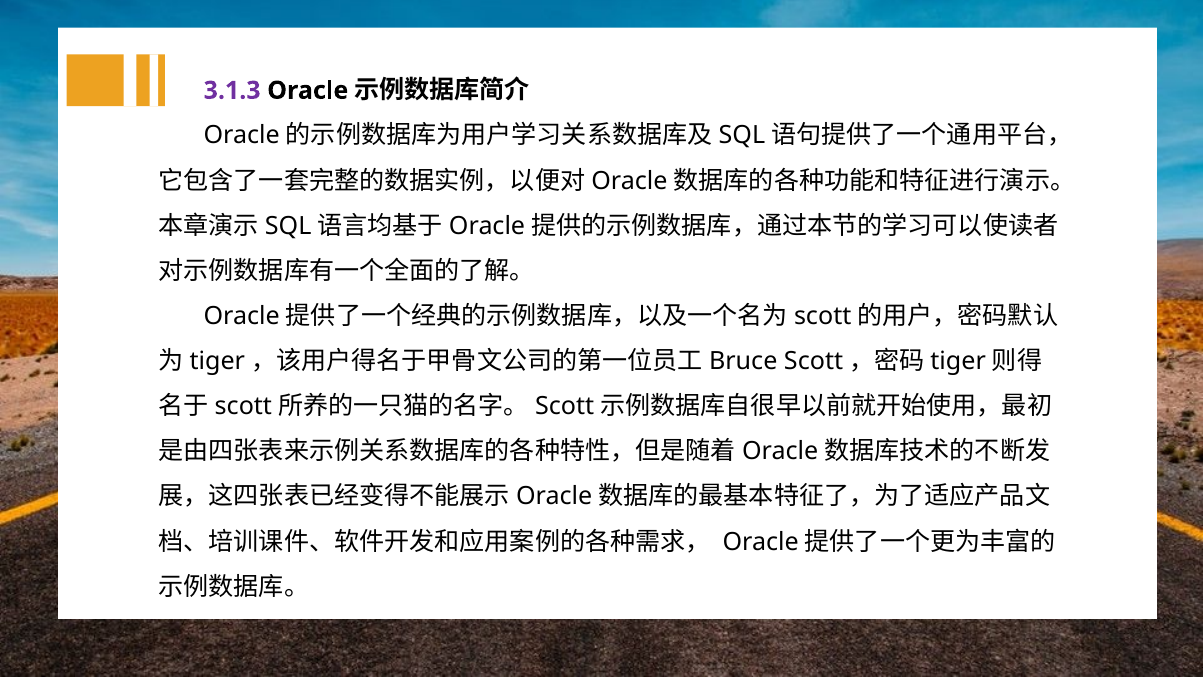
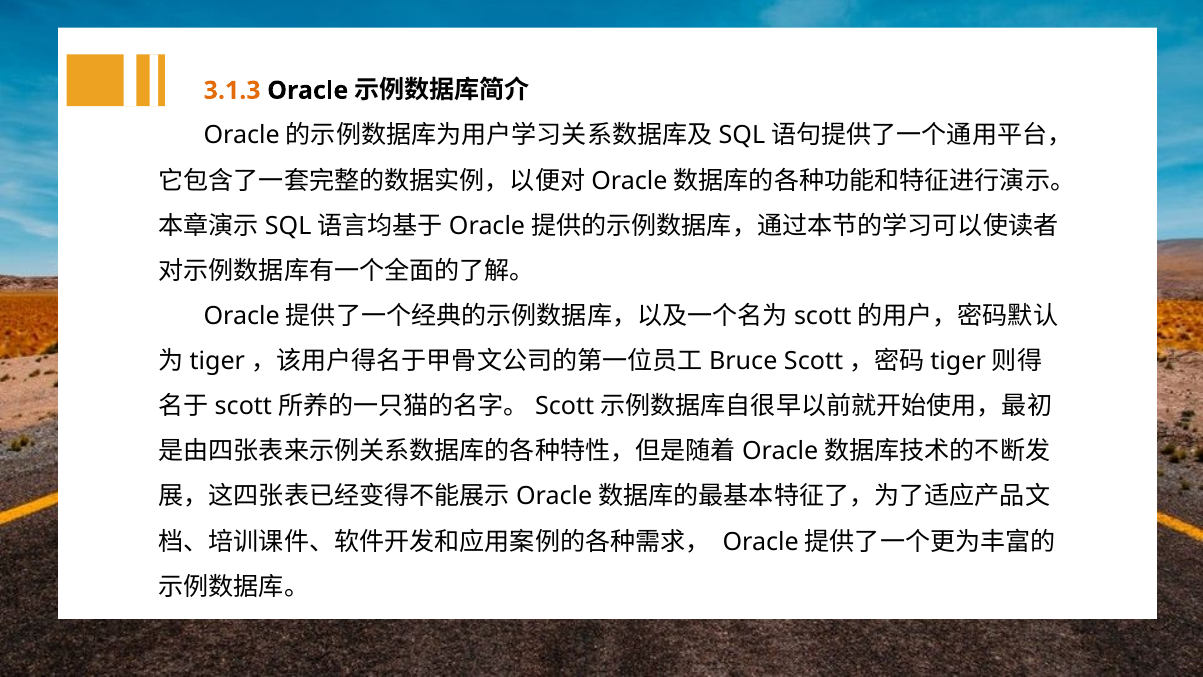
3.1.3 colour: purple -> orange
